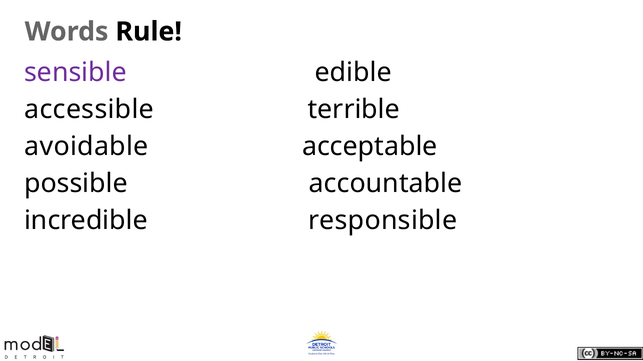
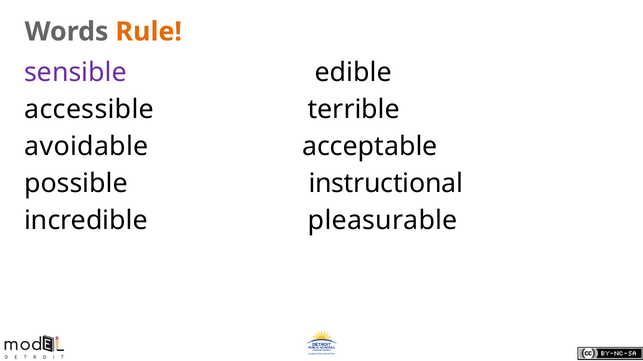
Rule colour: black -> orange
accountable: accountable -> instructional
responsible: responsible -> pleasurable
